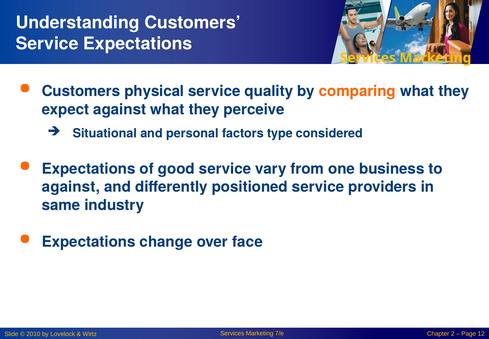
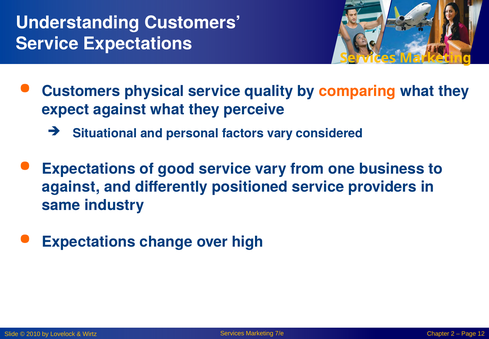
factors type: type -> vary
face: face -> high
